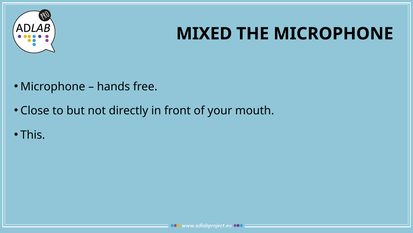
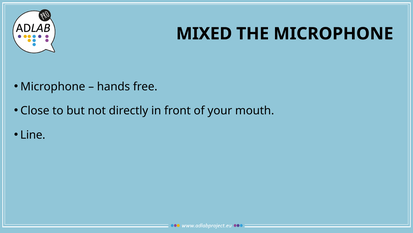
This: This -> Line
